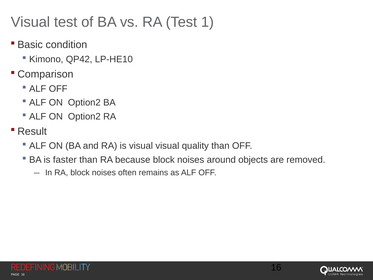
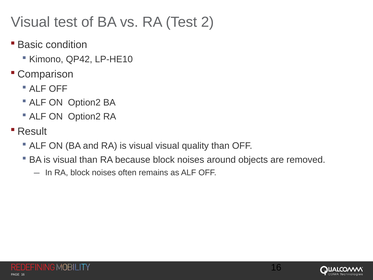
1: 1 -> 2
BA is faster: faster -> visual
